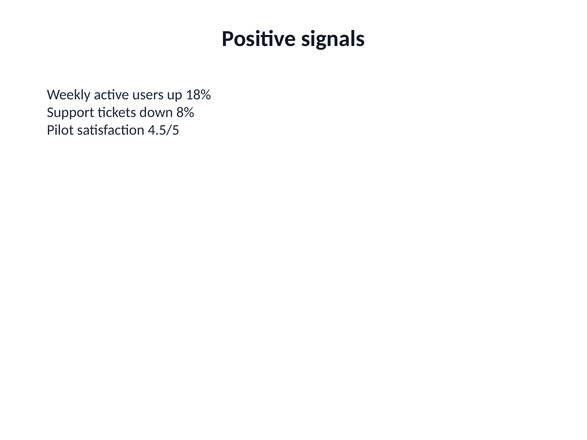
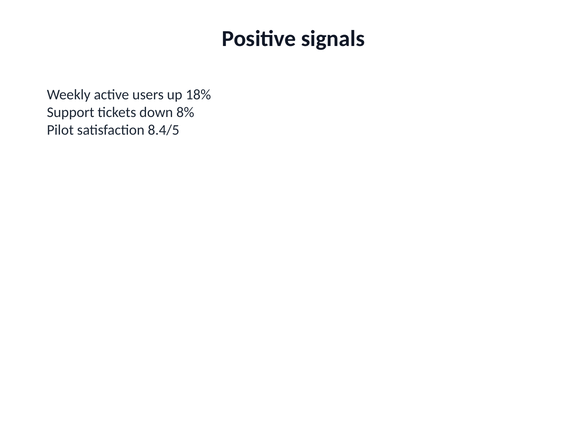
4.5/5: 4.5/5 -> 8.4/5
